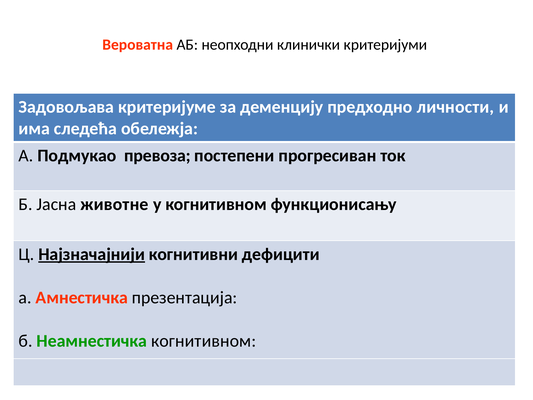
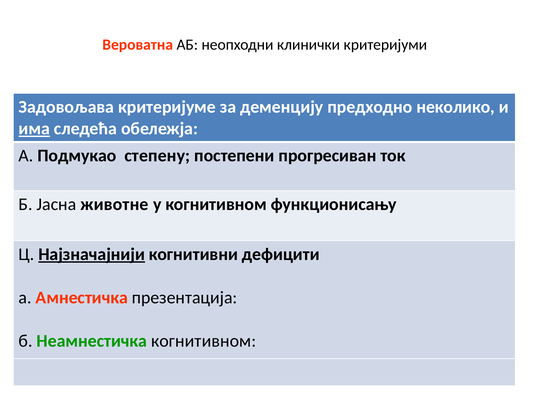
личности: личности -> неколико
има underline: none -> present
превоза: превоза -> степену
